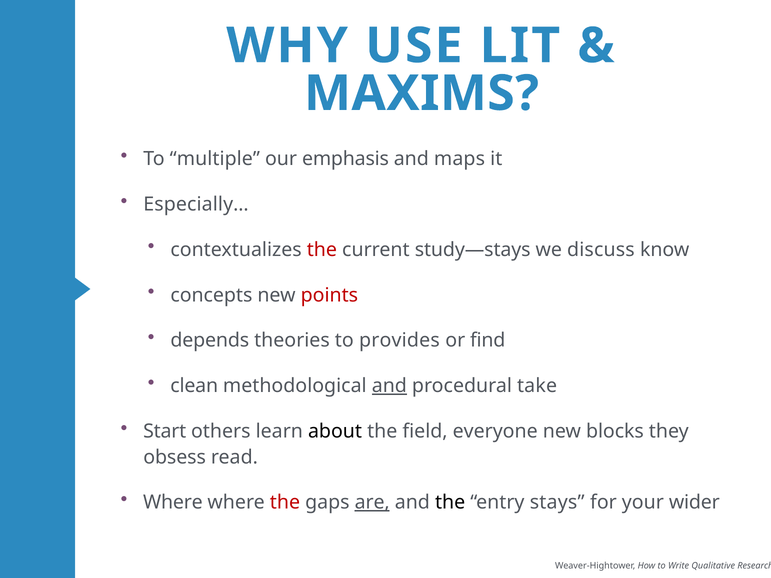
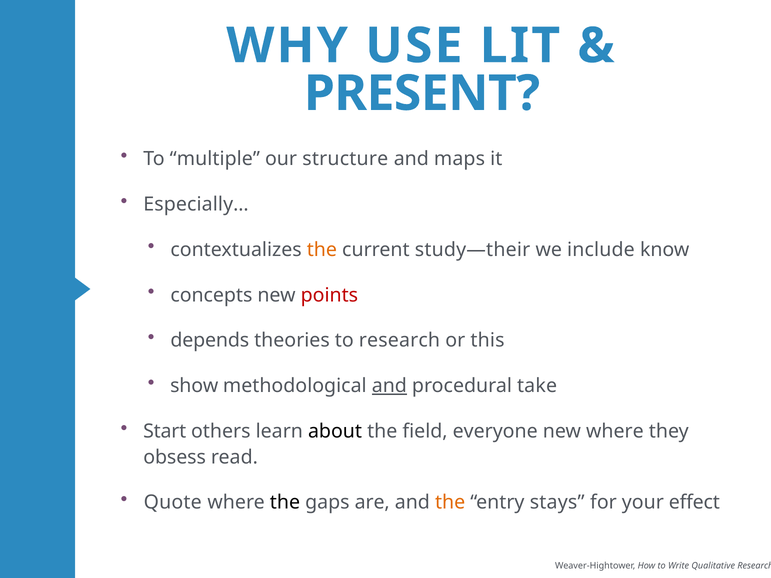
MAXIMS: MAXIMS -> PRESENT
emphasis: emphasis -> structure
the at (322, 250) colour: red -> orange
study—stays: study—stays -> study—their
discuss: discuss -> include
to provides: provides -> research
find: find -> this
clean: clean -> show
new blocks: blocks -> where
Where at (173, 503): Where -> Quote
the at (285, 503) colour: red -> black
are underline: present -> none
the at (450, 503) colour: black -> orange
wider: wider -> effect
